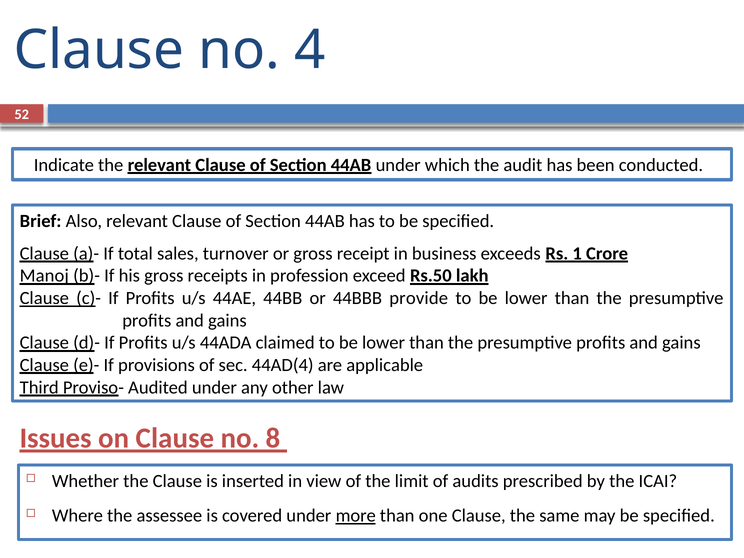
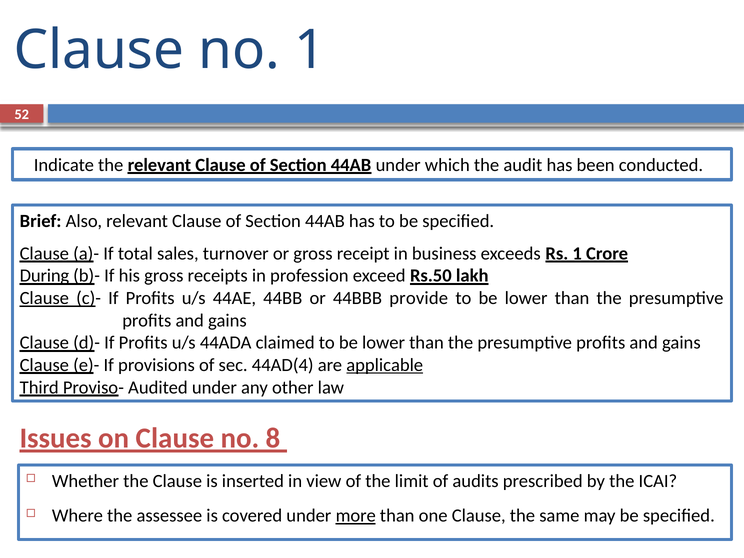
no 4: 4 -> 1
Manoj: Manoj -> During
applicable underline: none -> present
